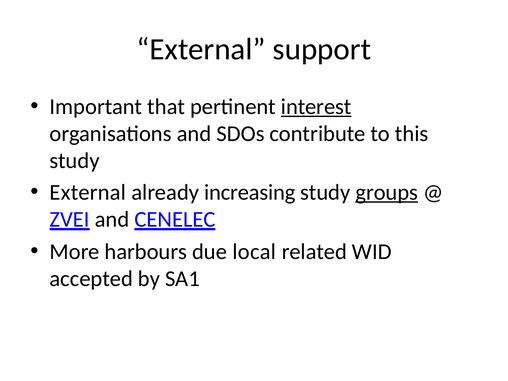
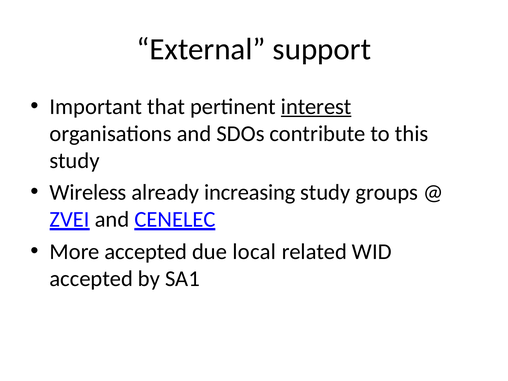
External at (88, 192): External -> Wireless
groups underline: present -> none
More harbours: harbours -> accepted
